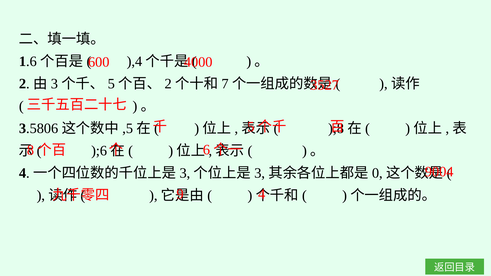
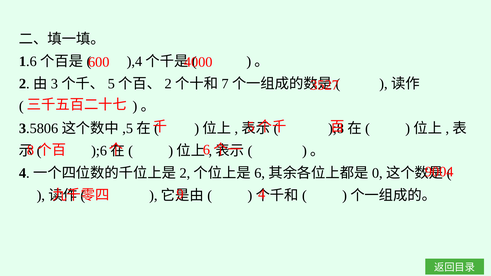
3 at (185, 173): 3 -> 2
3 at (260, 173): 3 -> 6
